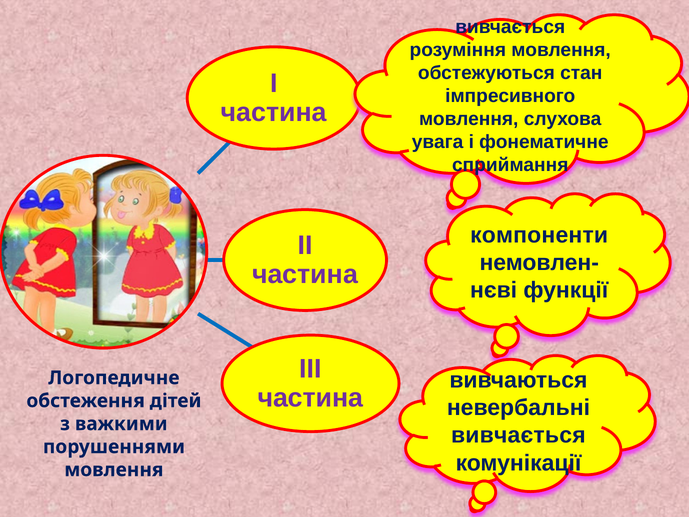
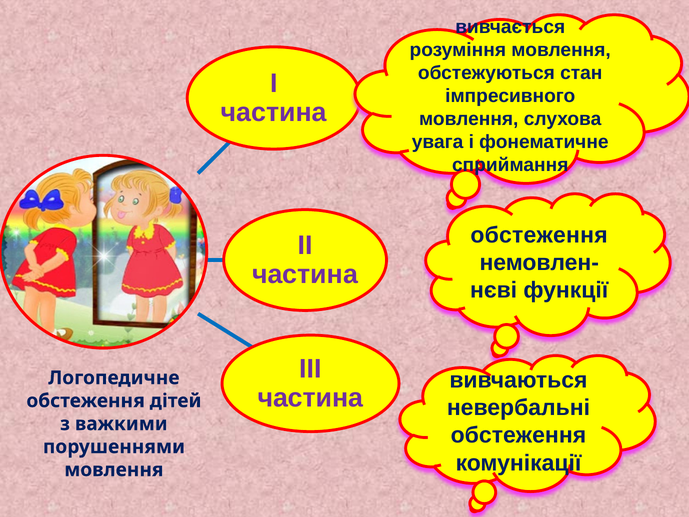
компоненти at (539, 235): компоненти -> обстеження
вивчається at (518, 435): вивчається -> обстеження
